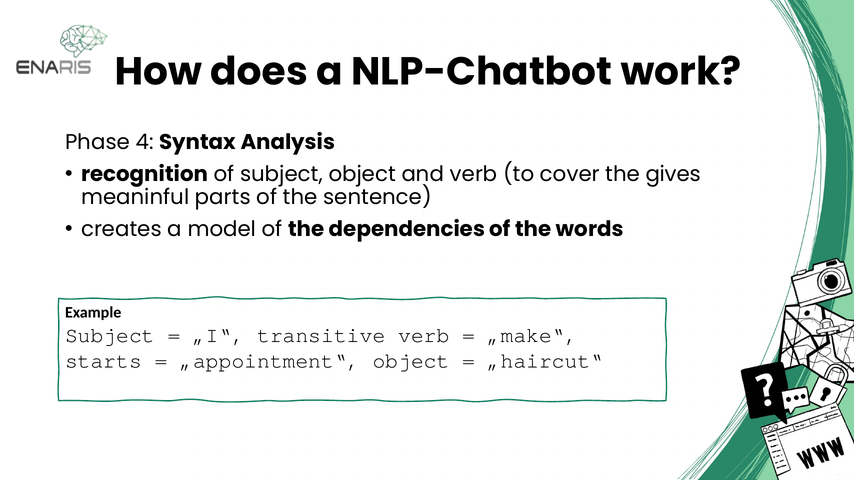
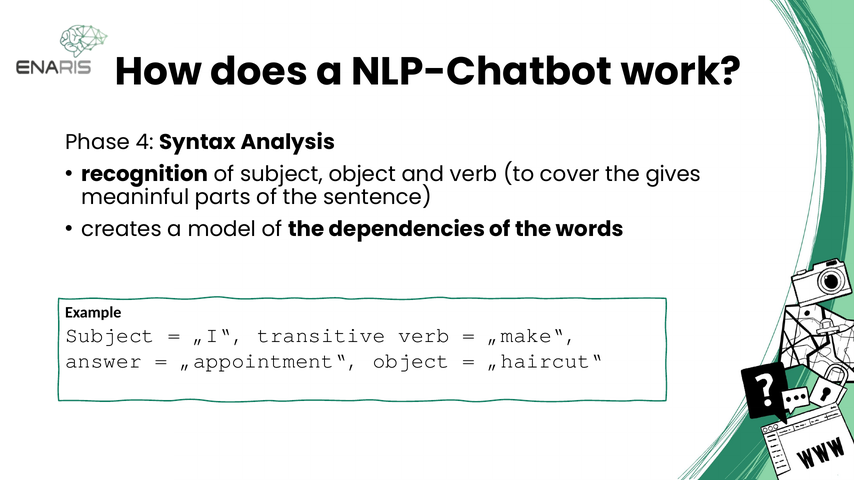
starts: starts -> answer
